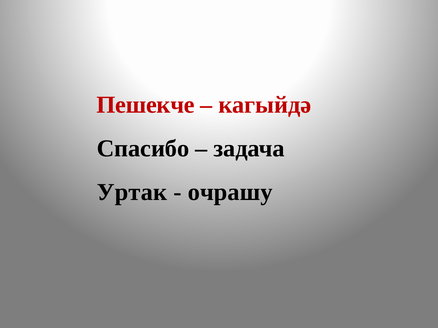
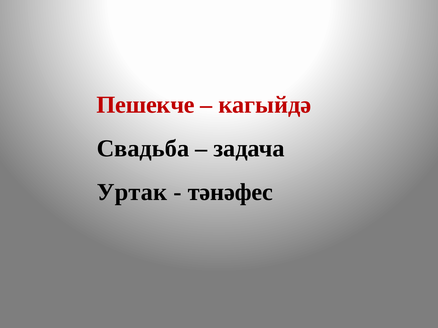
Спасибо: Спасибо -> Свадьба
очрашу: очрашу -> тәнәфес
